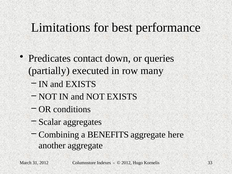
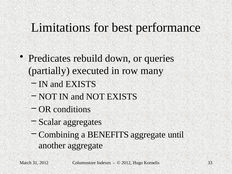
contact: contact -> rebuild
here: here -> until
